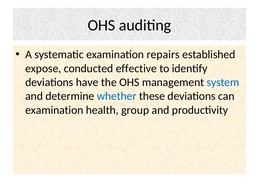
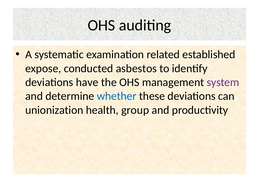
repairs: repairs -> related
effective: effective -> asbestos
system colour: blue -> purple
examination at (54, 110): examination -> unionization
